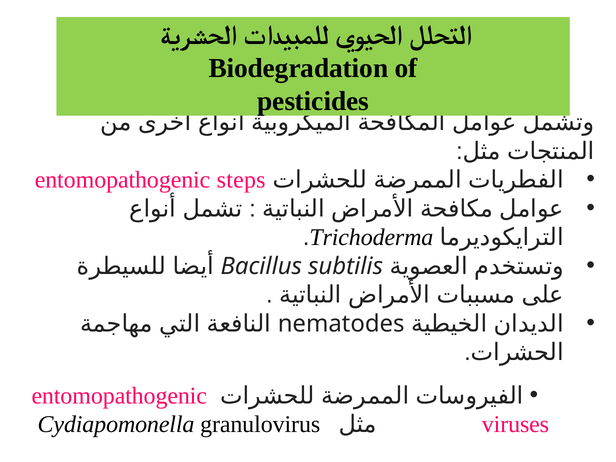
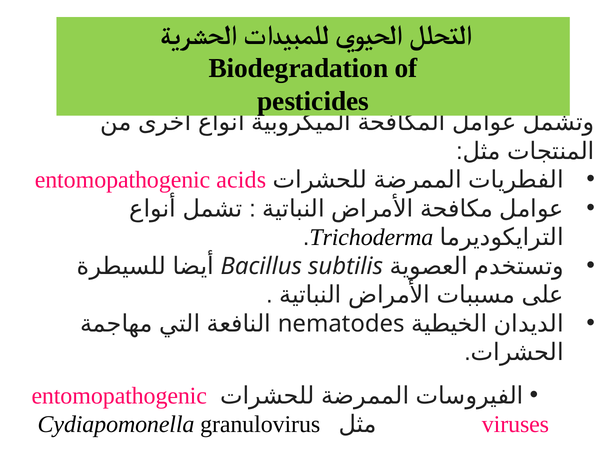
steps: steps -> acids
